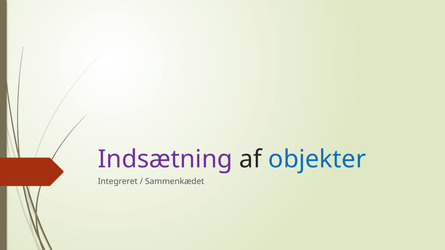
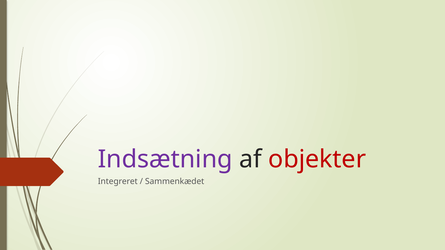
objekter colour: blue -> red
